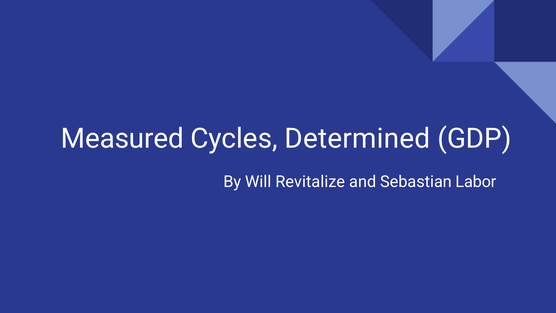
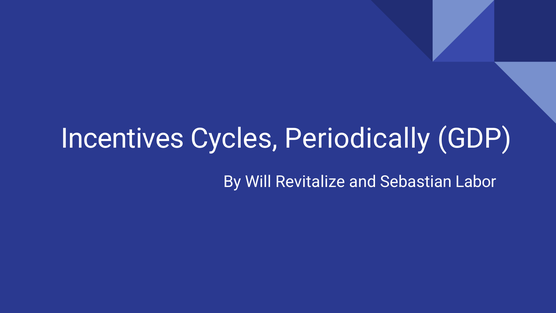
Measured: Measured -> Incentives
Determined: Determined -> Periodically
